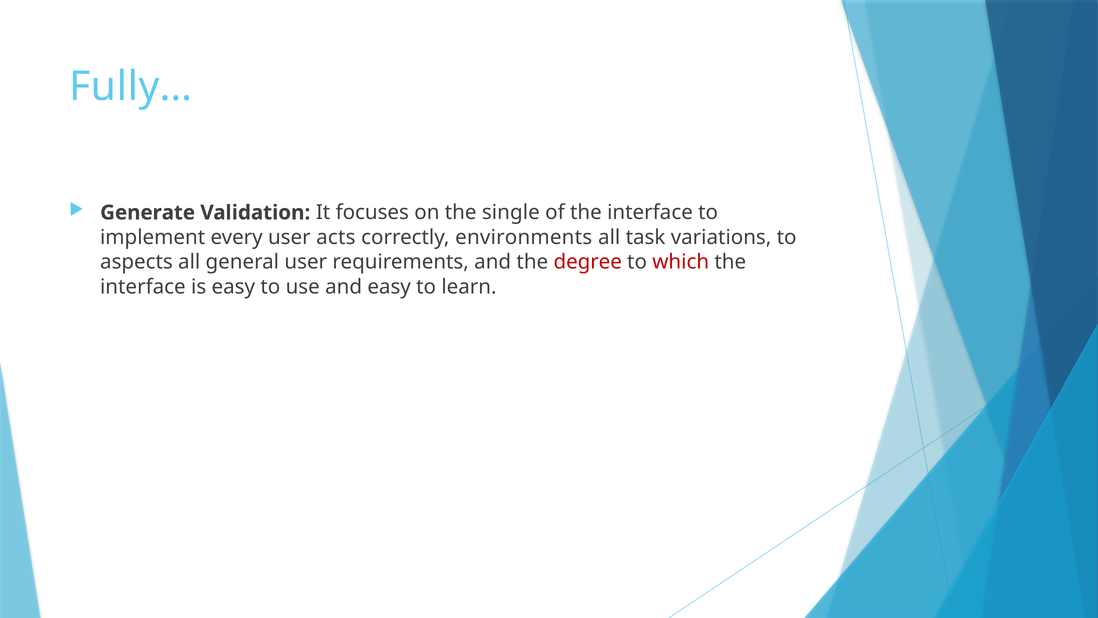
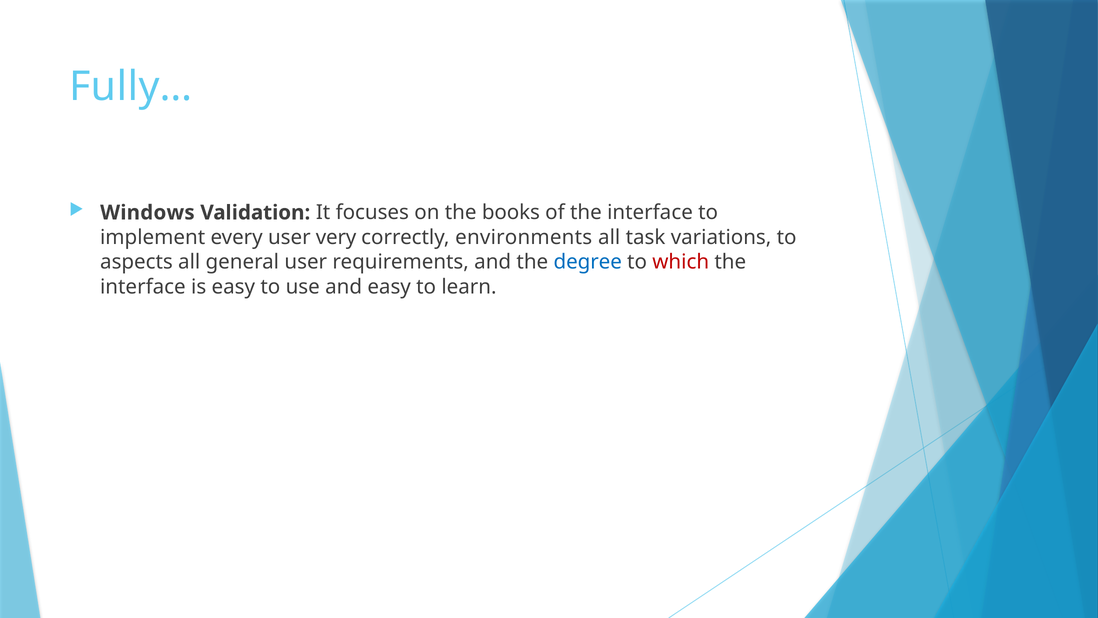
Generate: Generate -> Windows
single: single -> books
acts: acts -> very
degree colour: red -> blue
